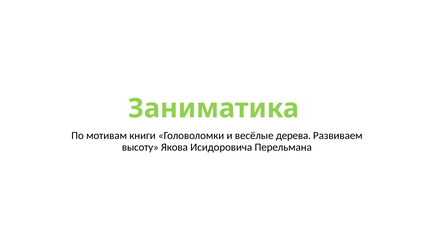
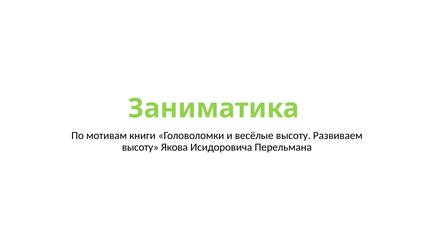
весёлые дерева: дерева -> высоту
